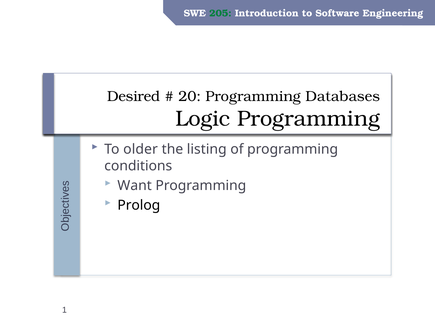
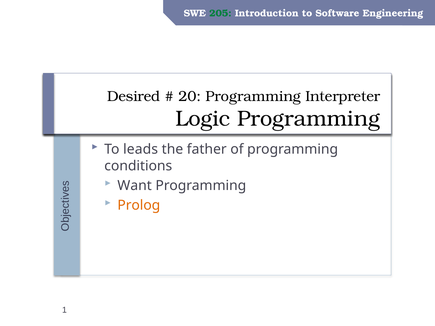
Databases: Databases -> Interpreter
older: older -> leads
listing: listing -> father
Prolog colour: black -> orange
